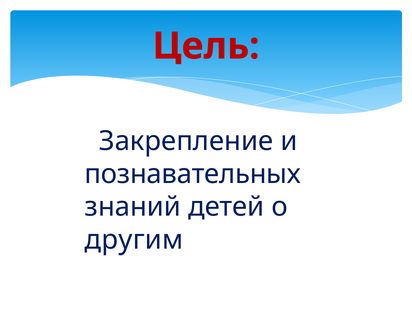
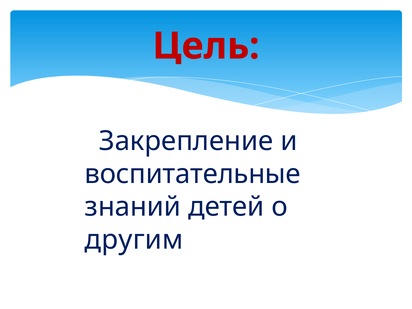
познавательных: познавательных -> воспитательные
